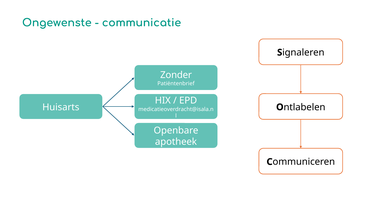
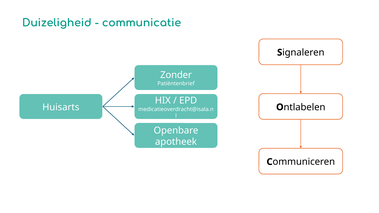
Ongewenste: Ongewenste -> Duizeligheid
